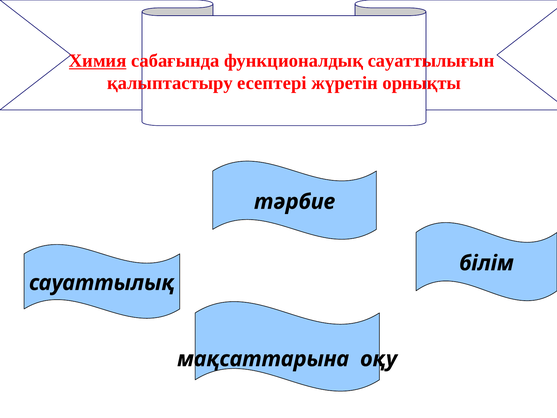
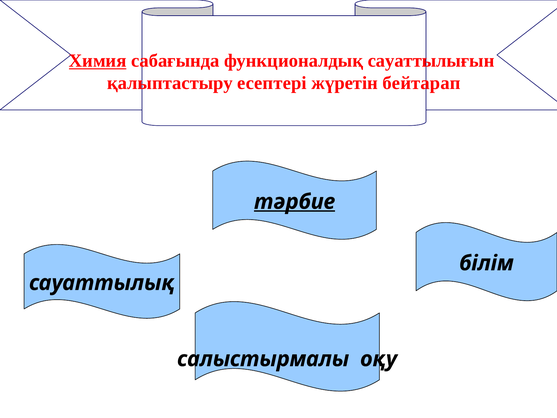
орнықты: орнықты -> бейтарап
тәрбие underline: none -> present
мақсаттарына: мақсаттарына -> салыстырмалы
